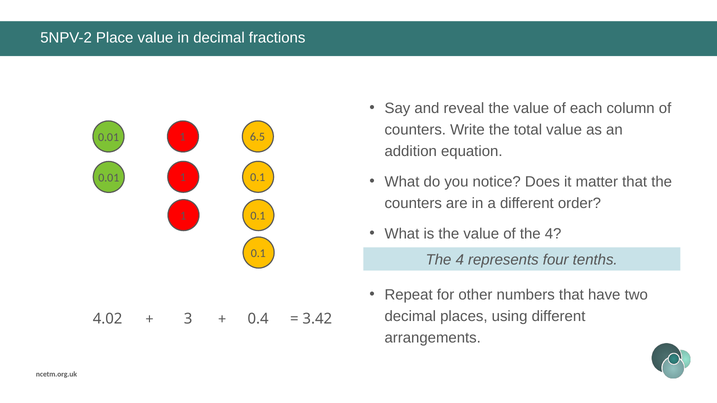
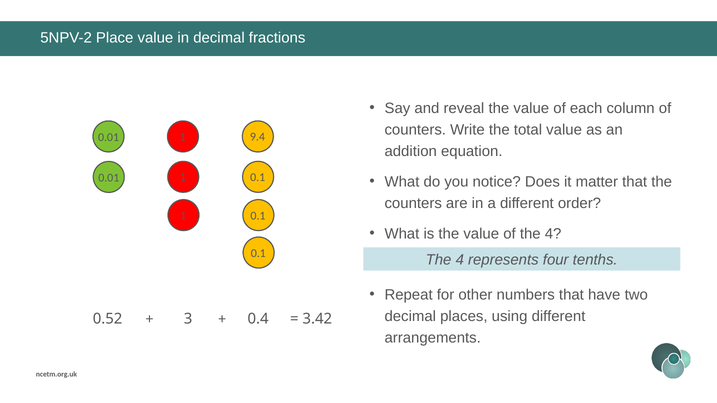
6.5: 6.5 -> 9.4
4.02: 4.02 -> 0.52
